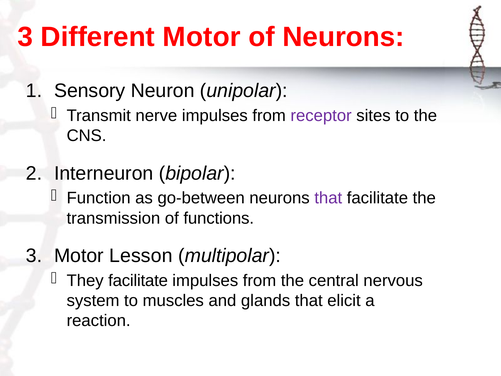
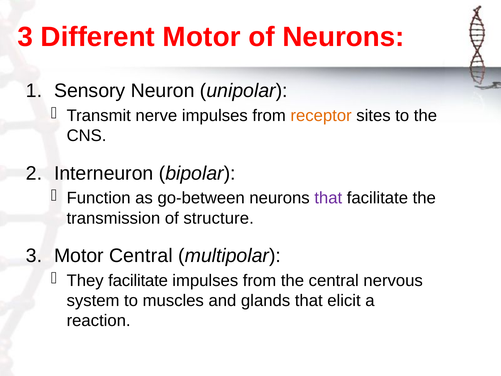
receptor colour: purple -> orange
functions: functions -> structure
Motor Lesson: Lesson -> Central
